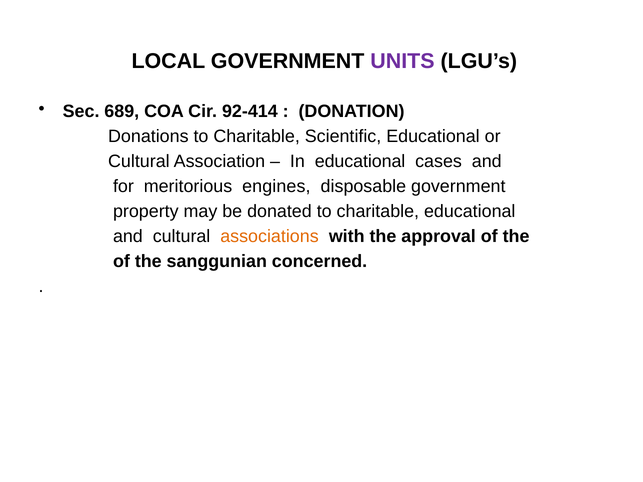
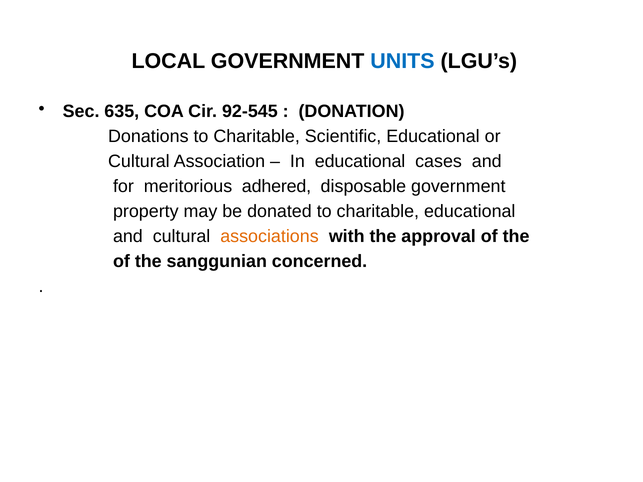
UNITS colour: purple -> blue
689: 689 -> 635
92-414: 92-414 -> 92-545
engines: engines -> adhered
